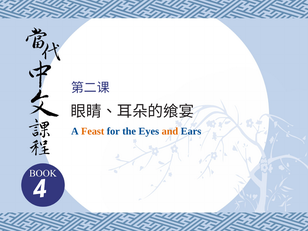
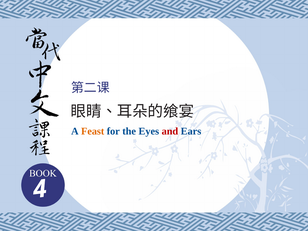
and colour: orange -> red
